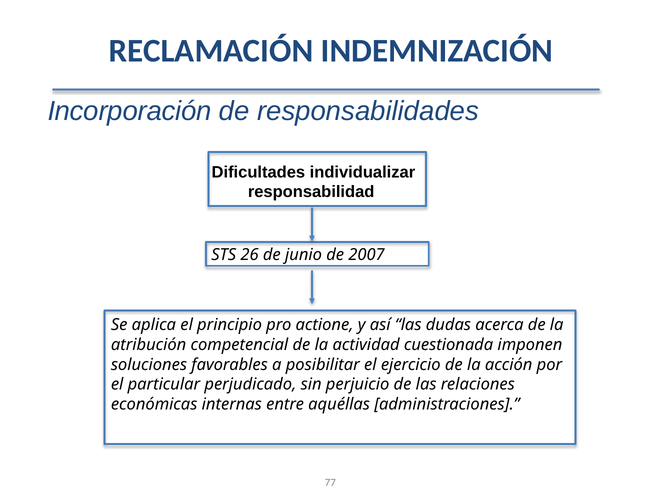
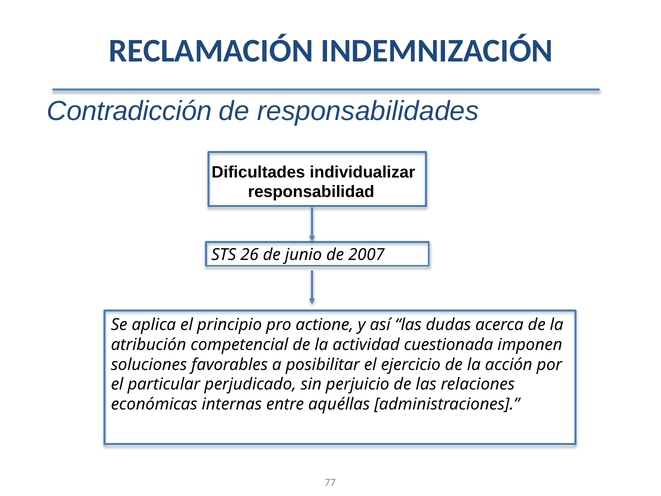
Incorporación: Incorporación -> Contradicción
